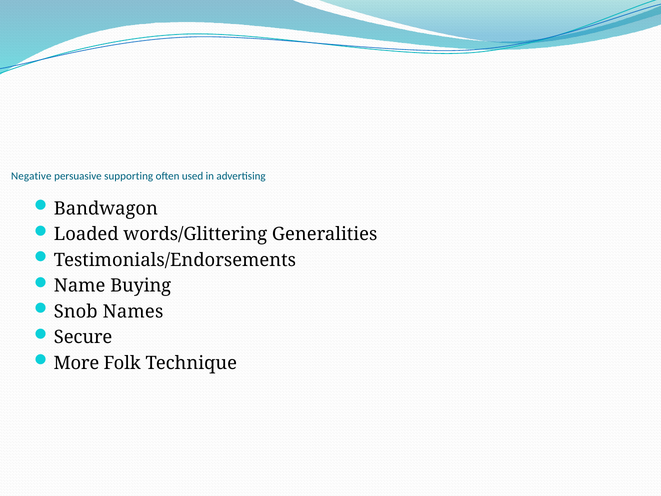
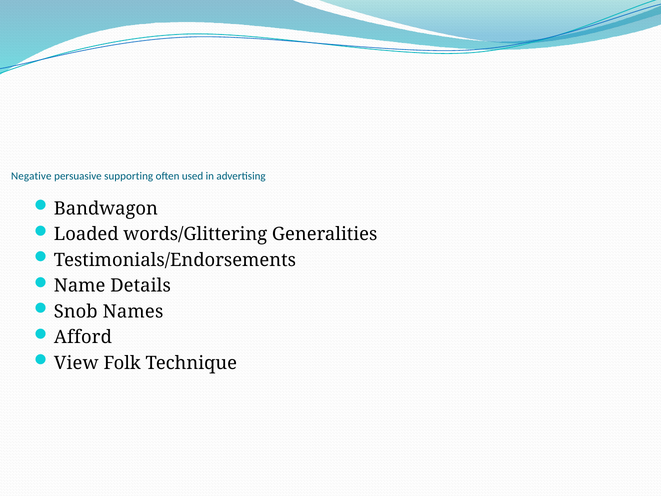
Buying: Buying -> Details
Secure: Secure -> Afford
More: More -> View
